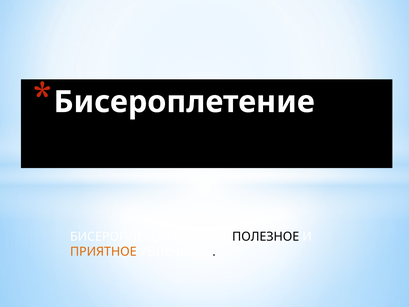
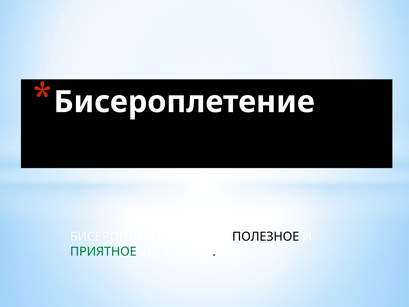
ПРИЯТНОЕ colour: orange -> green
